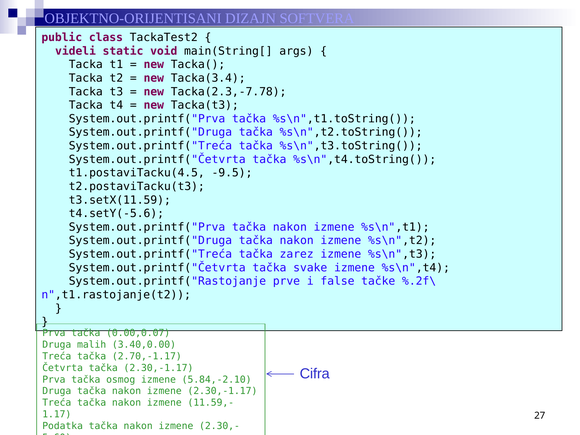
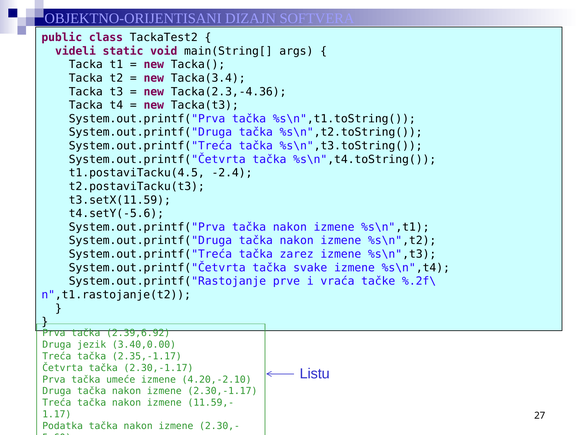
Tacka(2.3,-7.78: Tacka(2.3,-7.78 -> Tacka(2.3,-4.36
-9.5: -9.5 -> -2.4
false: false -> vraća
0.00,0.07: 0.00,0.07 -> 2.39,6.92
malih: malih -> jezik
2.70,-1.17: 2.70,-1.17 -> 2.35,-1.17
Cifra: Cifra -> Listu
osmog: osmog -> umeće
5.84,-2.10: 5.84,-2.10 -> 4.20,-2.10
